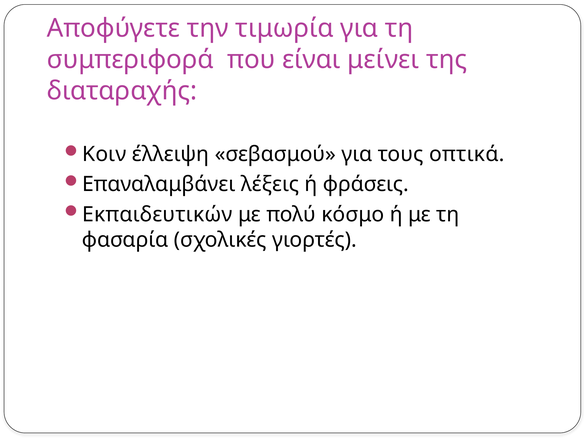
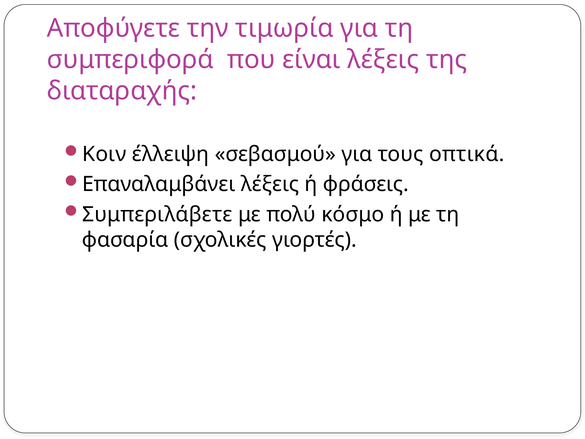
είναι μείνει: μείνει -> λέξεις
Εκπαιδευτικών: Εκπαιδευτικών -> Συμπεριλάβετε
